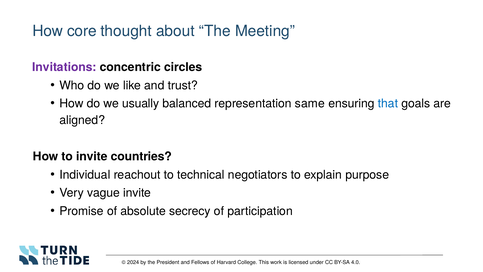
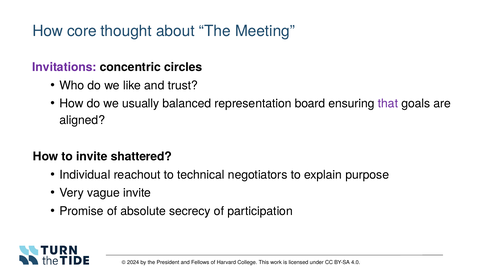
same: same -> board
that colour: blue -> purple
countries: countries -> shattered
